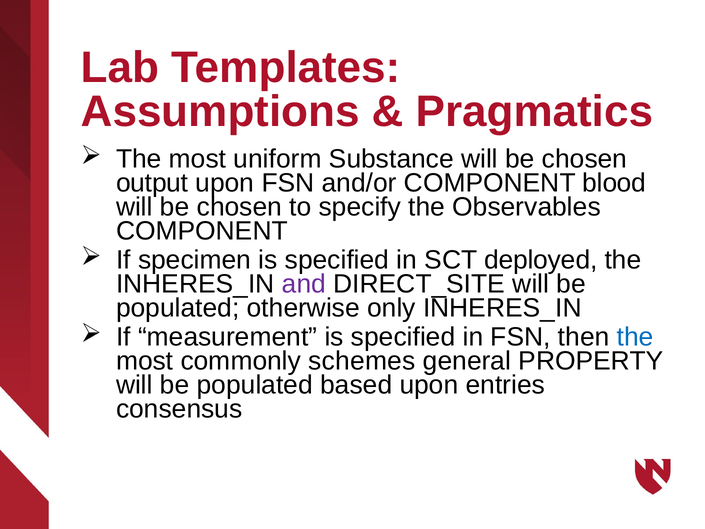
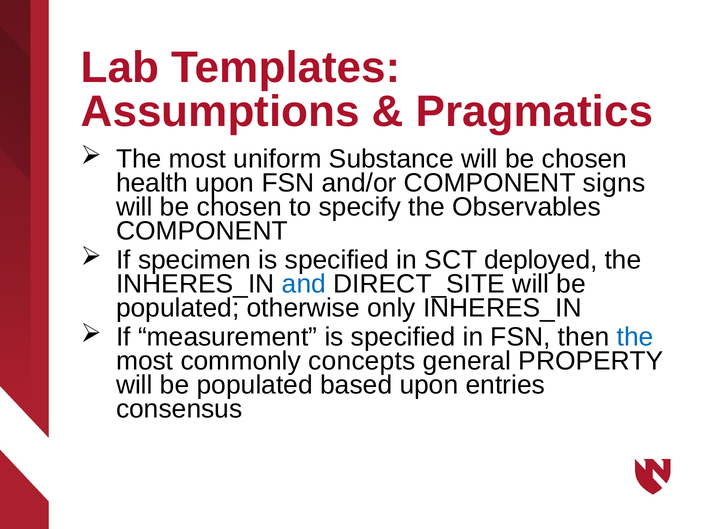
output: output -> health
blood: blood -> signs
and colour: purple -> blue
schemes: schemes -> concepts
